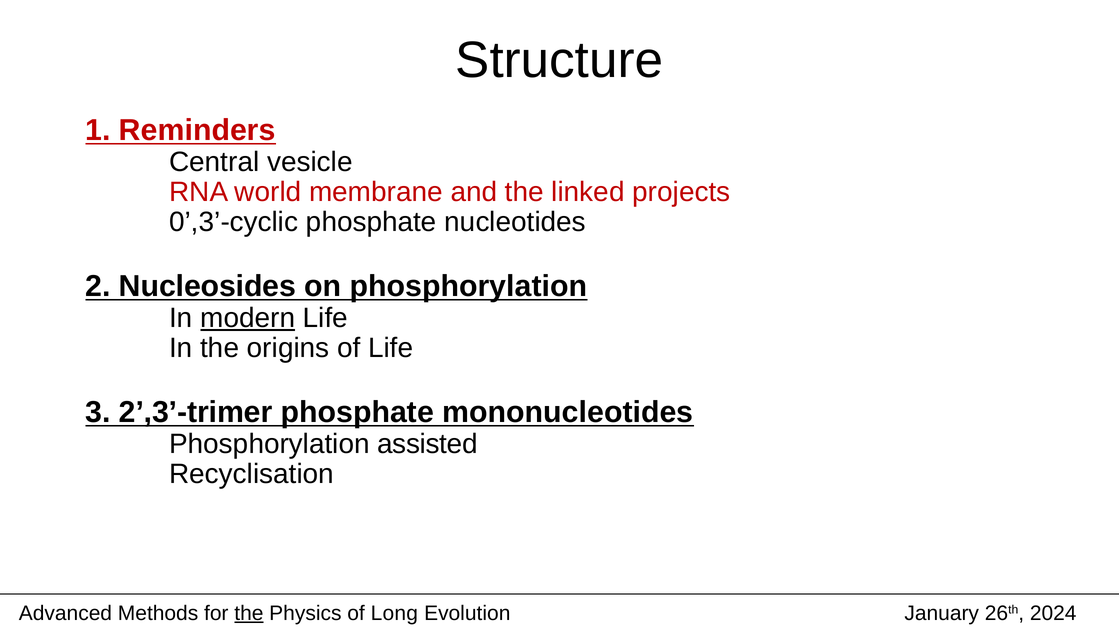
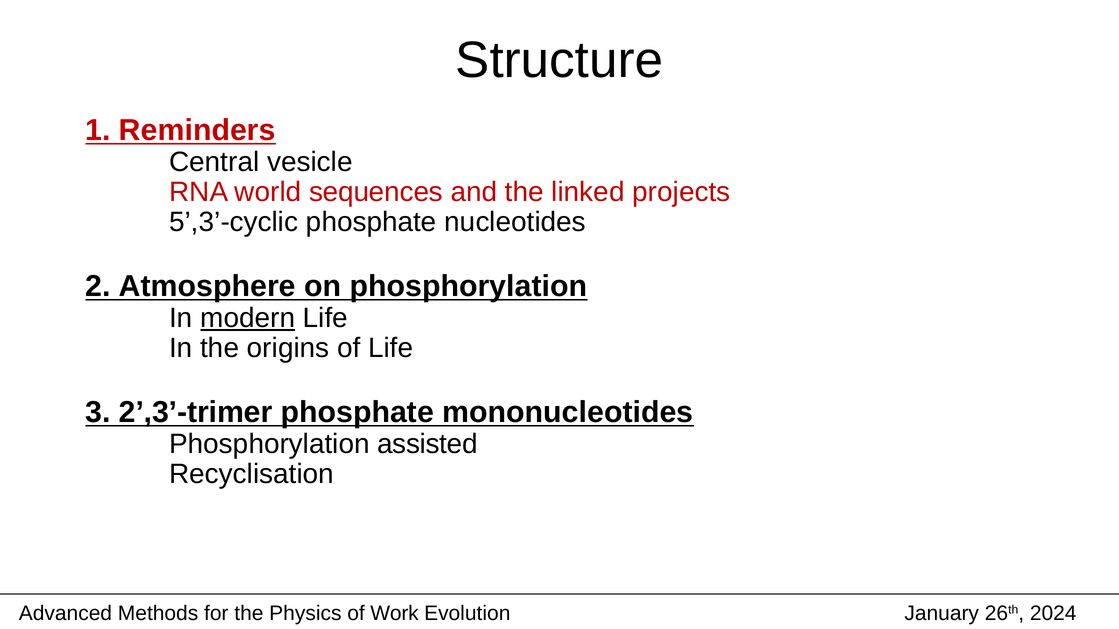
membrane: membrane -> sequences
0’,3’-cyclic: 0’,3’-cyclic -> 5’,3’-cyclic
Nucleosides: Nucleosides -> Atmosphere
the at (249, 614) underline: present -> none
Long: Long -> Work
